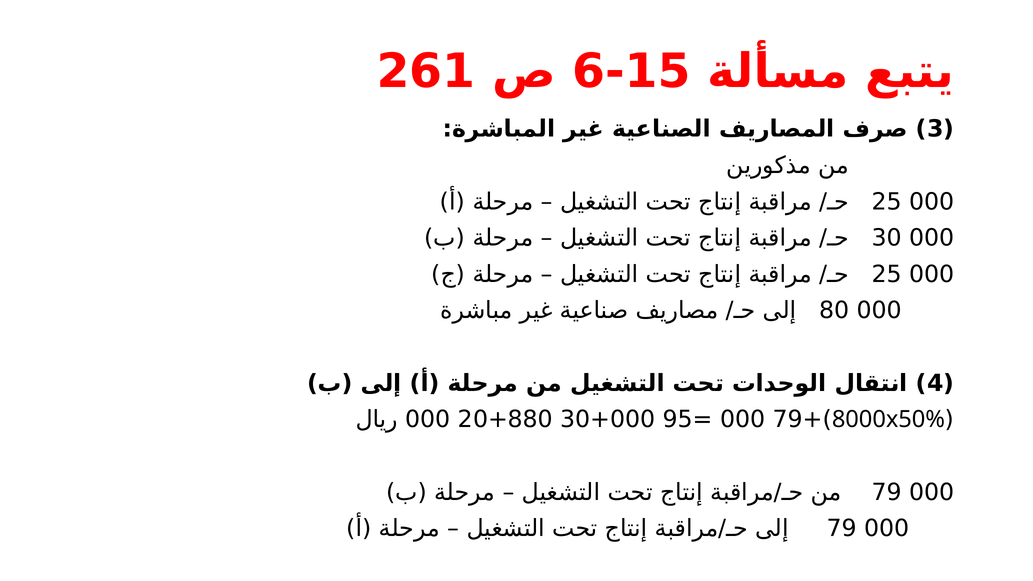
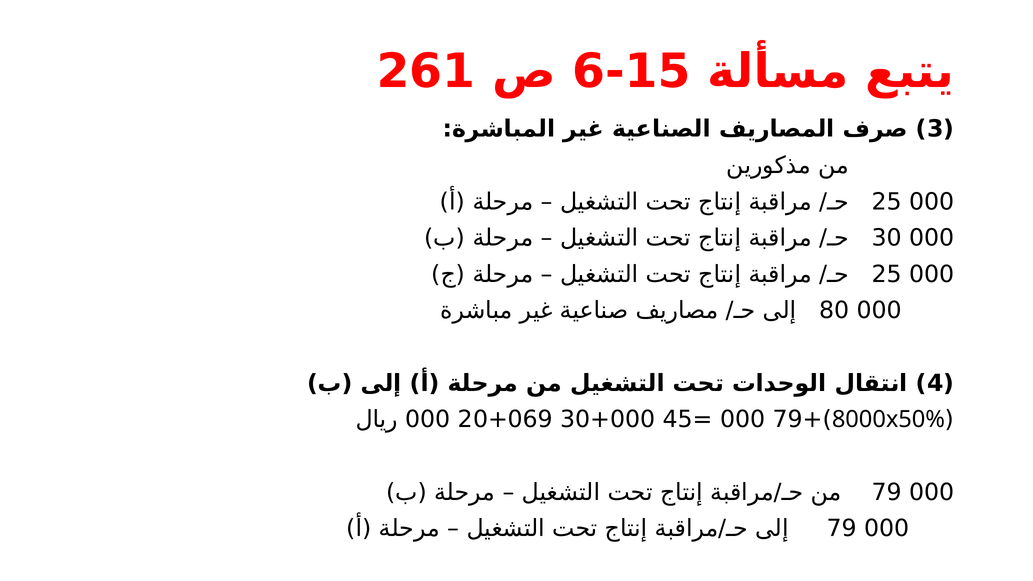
20+880: 20+880 -> 20+069
95=: 95= -> 45=
